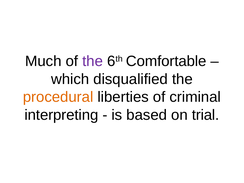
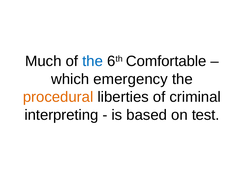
the at (93, 61) colour: purple -> blue
disqualified: disqualified -> emergency
trial: trial -> test
